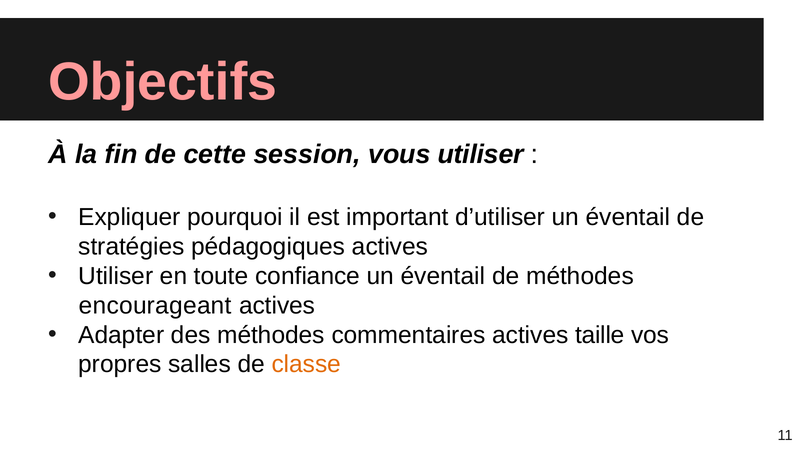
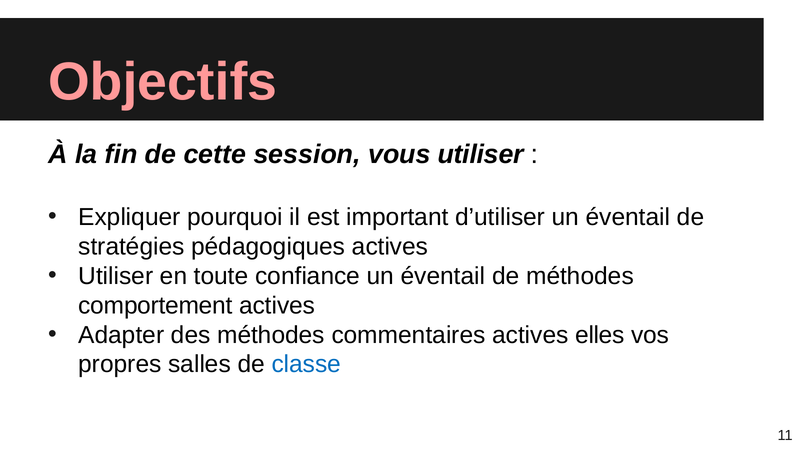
encourageant: encourageant -> comportement
taille: taille -> elles
classe colour: orange -> blue
